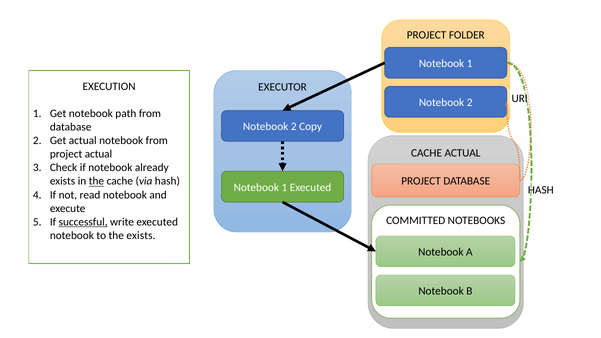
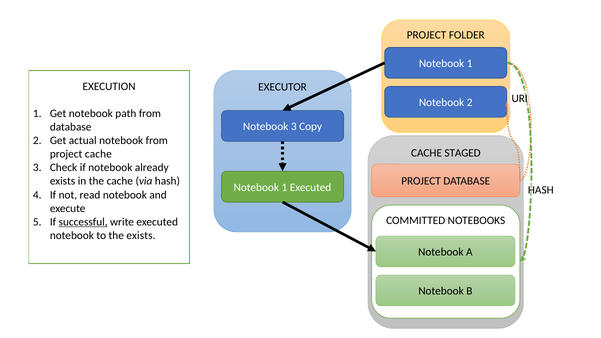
2 at (294, 127): 2 -> 3
CACHE ACTUAL: ACTUAL -> STAGED
project actual: actual -> cache
the at (96, 181) underline: present -> none
